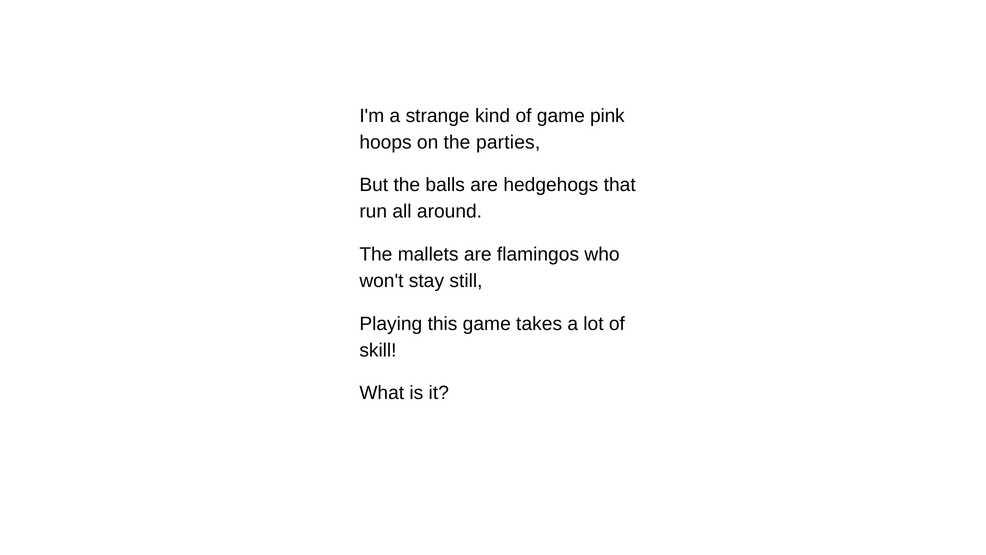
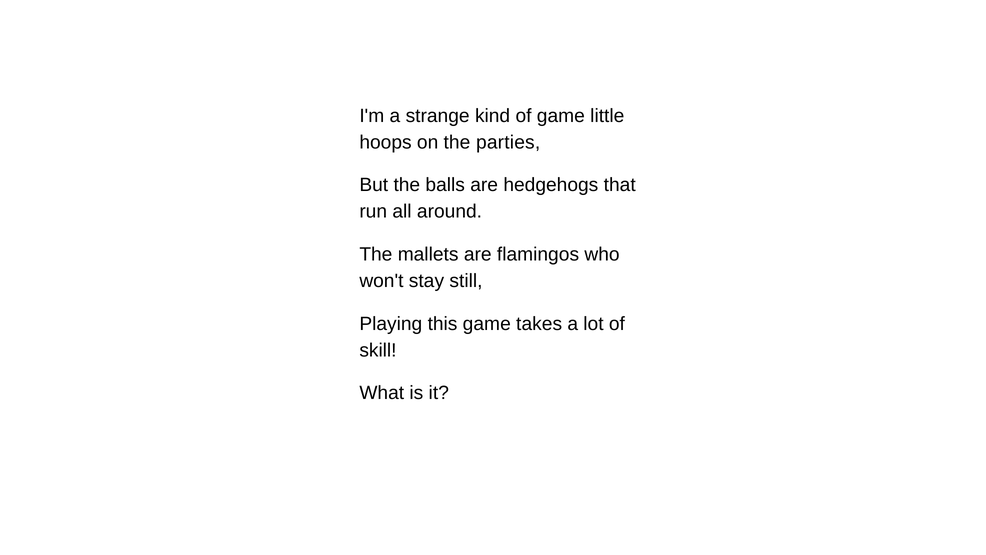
pink: pink -> little
